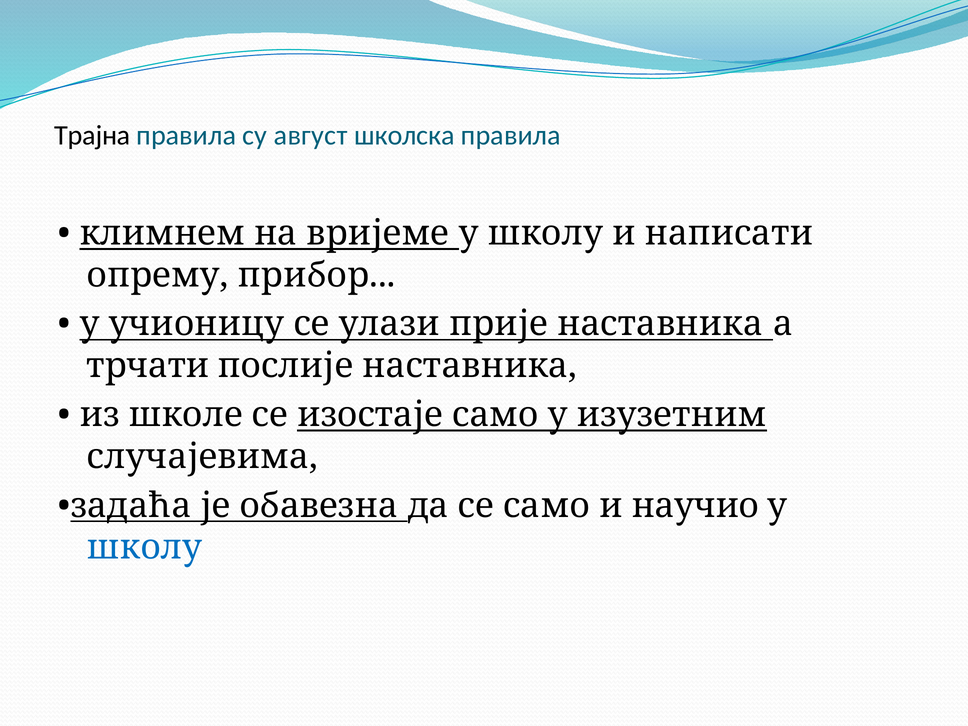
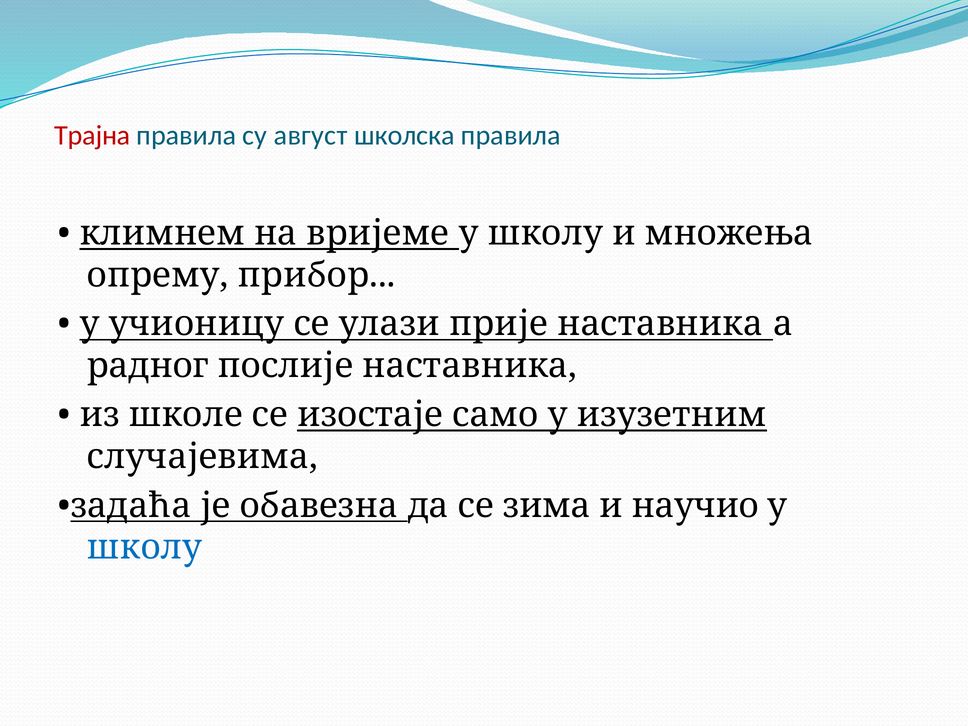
Трајна colour: black -> red
написати: написати -> множења
трчати: трчати -> радног
се само: само -> зима
